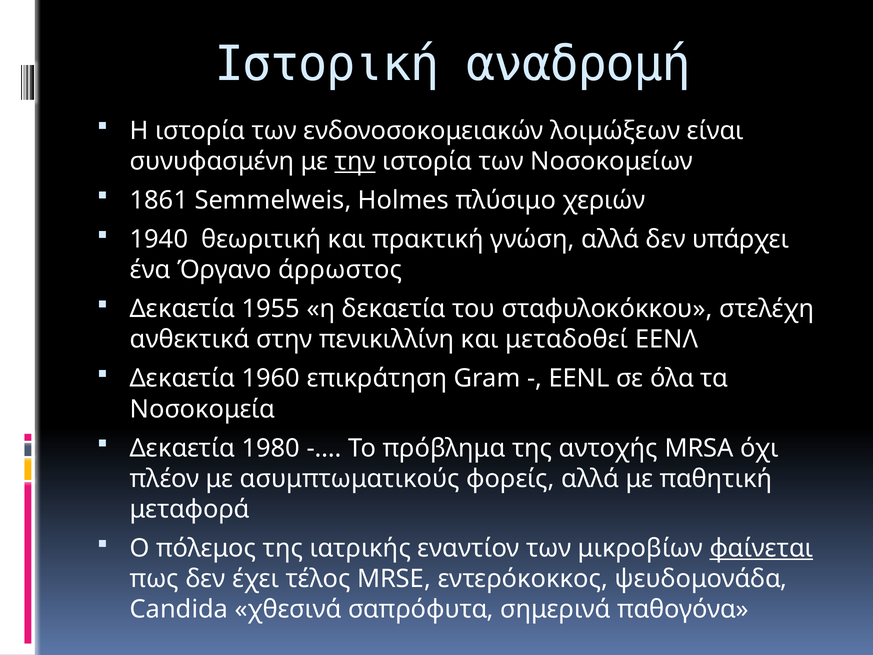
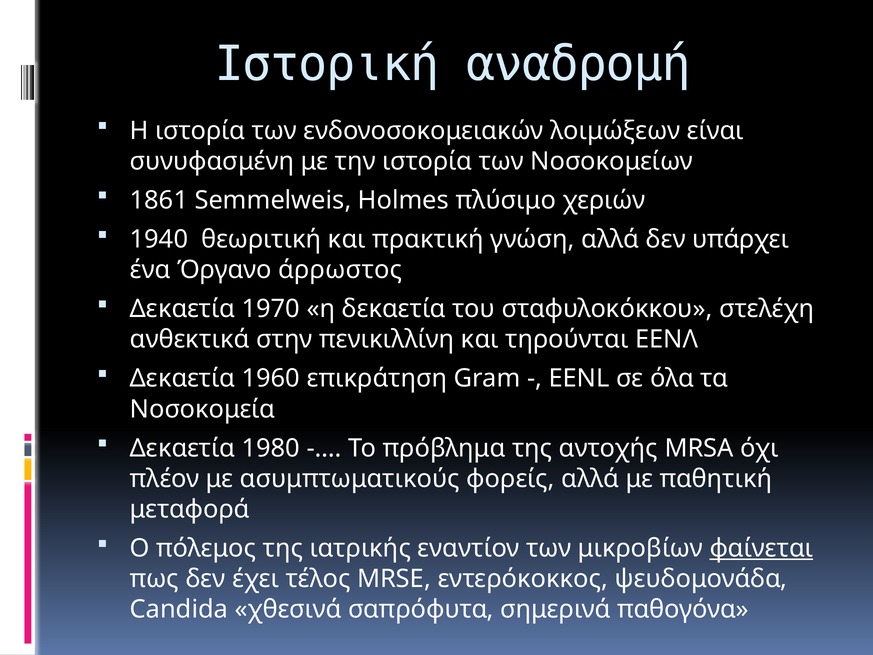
την underline: present -> none
1955: 1955 -> 1970
μεταδοθεί: μεταδοθεί -> τηρούνται
